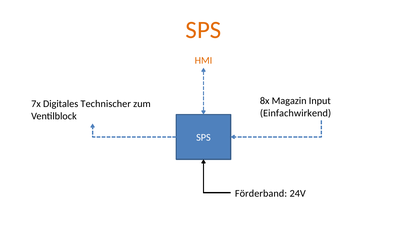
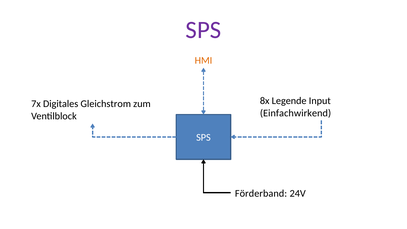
SPS at (203, 30) colour: orange -> purple
Magazin: Magazin -> Legende
Technischer: Technischer -> Gleichstrom
